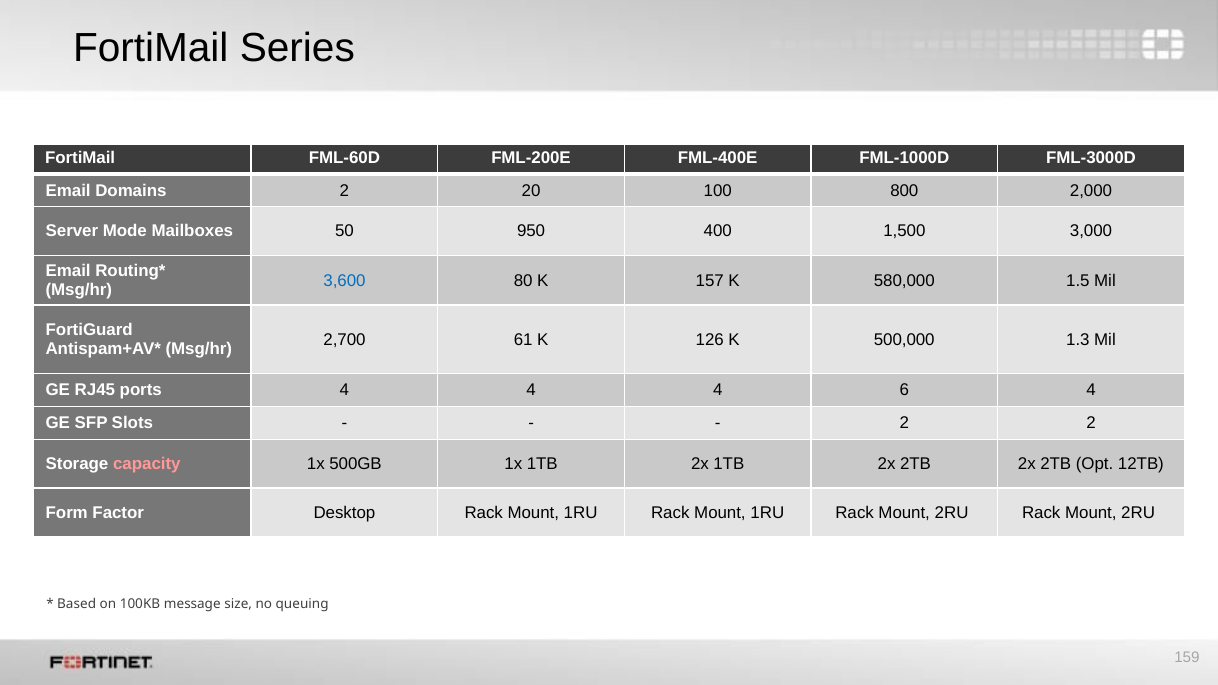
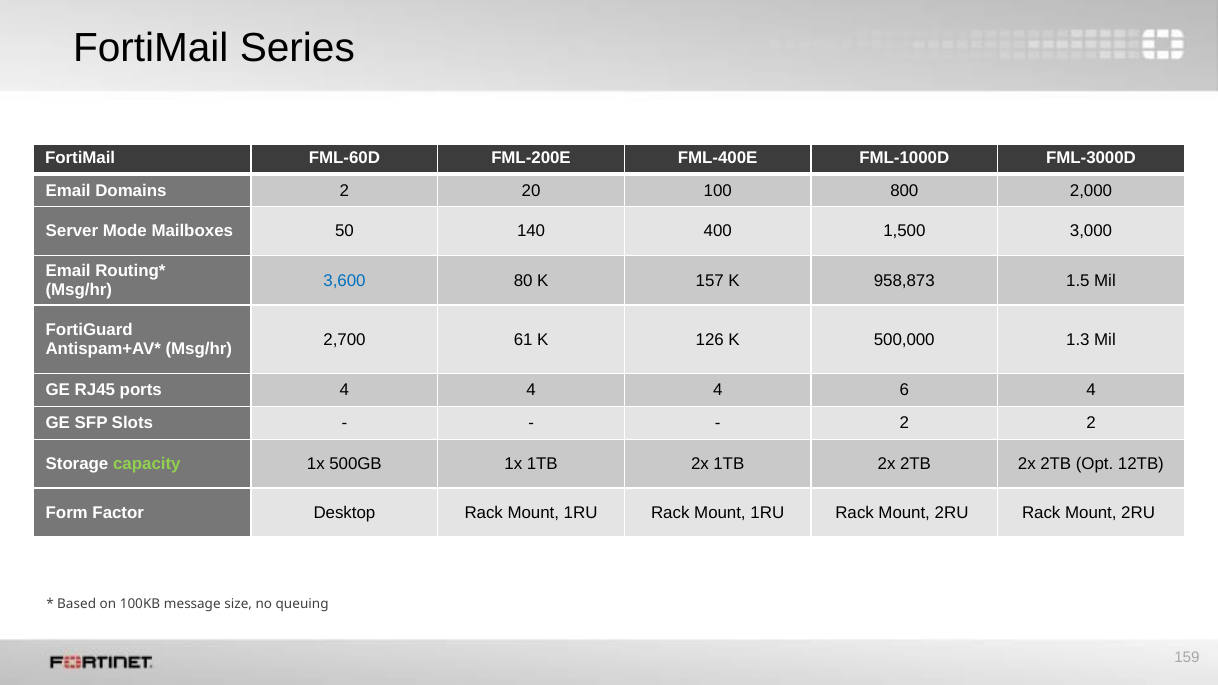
950: 950 -> 140
580,000: 580,000 -> 958,873
capacity colour: pink -> light green
